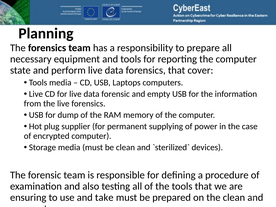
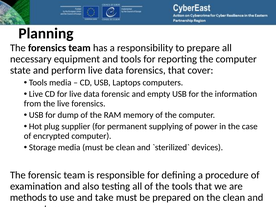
ensuring: ensuring -> methods
